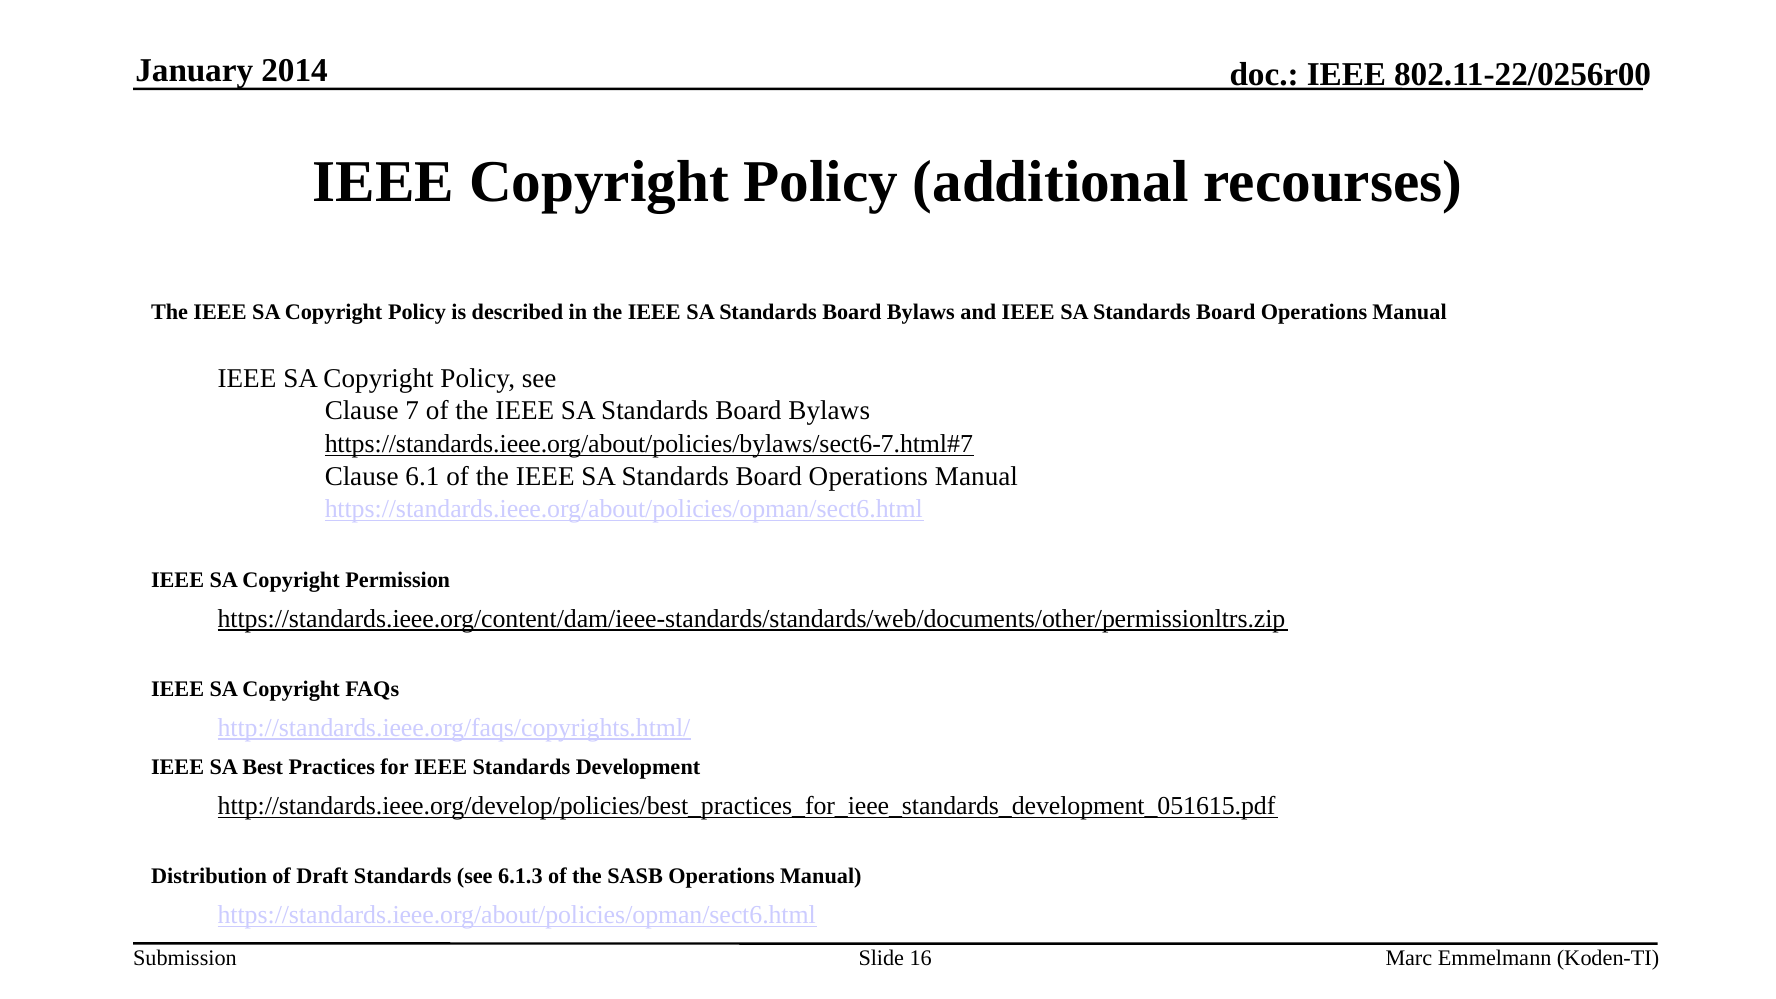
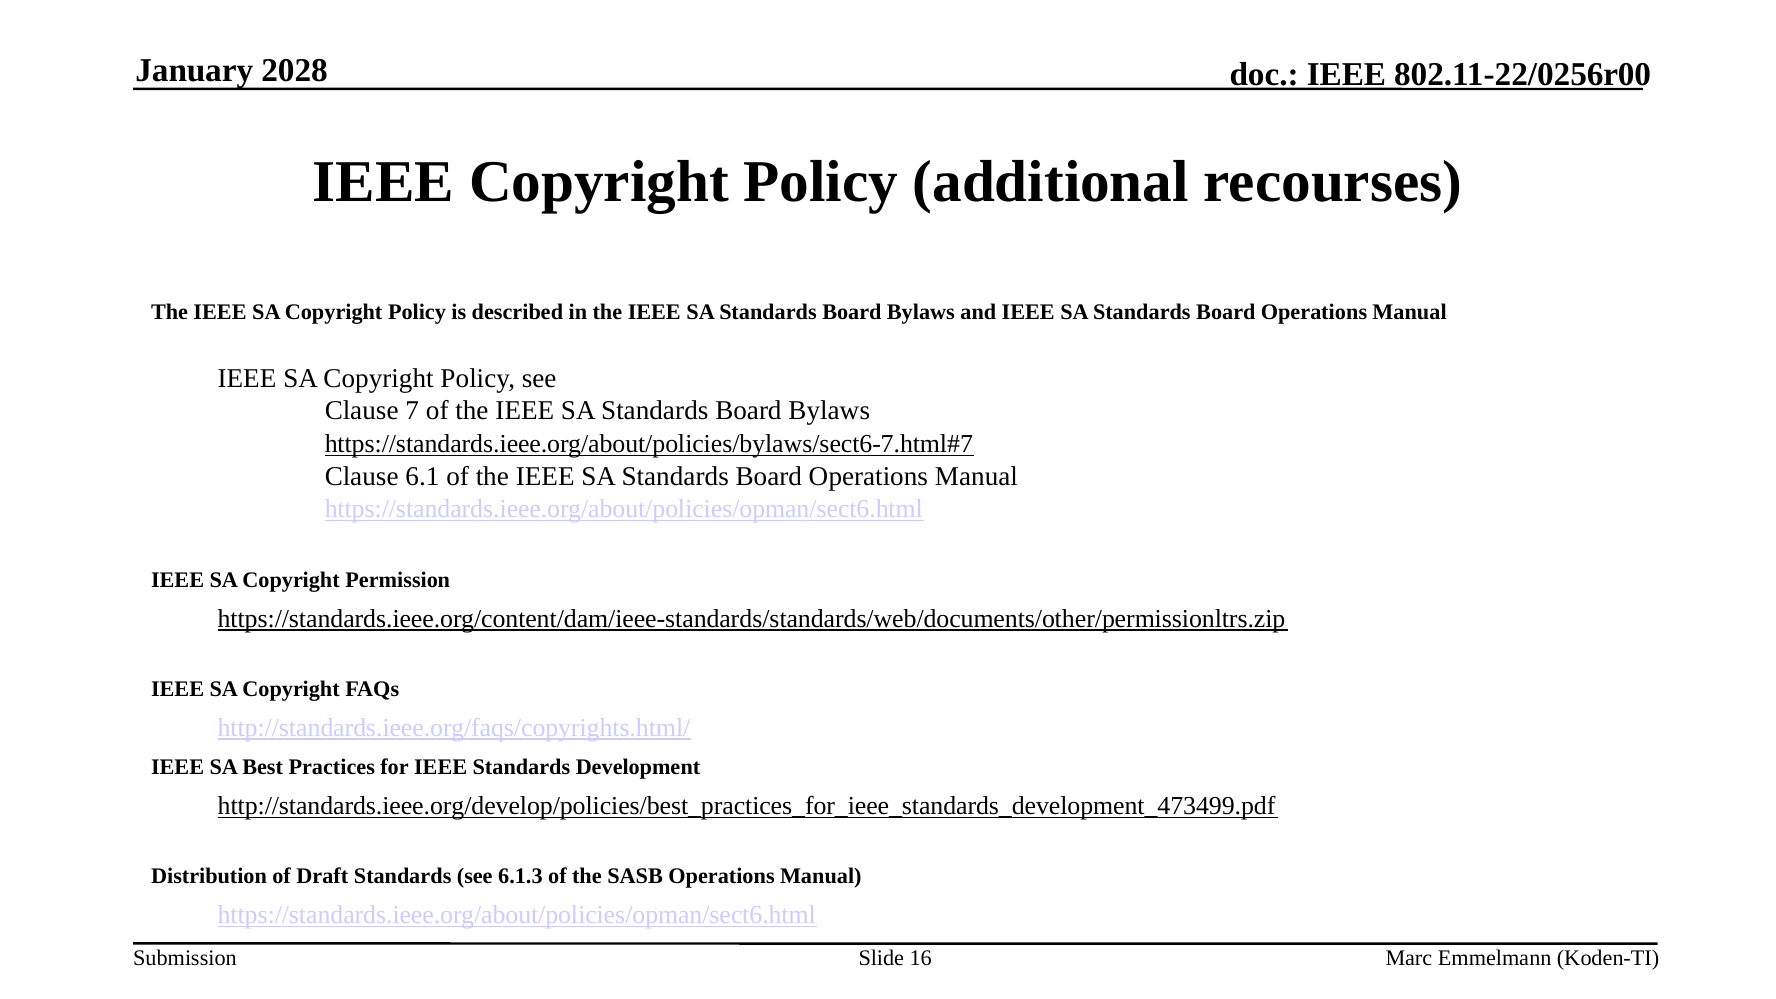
2014: 2014 -> 2028
http://standards.ieee.org/develop/policies/best_practices_for_ieee_standards_development_051615.pdf: http://standards.ieee.org/develop/policies/best_practices_for_ieee_standards_development_051615.pdf -> http://standards.ieee.org/develop/policies/best_practices_for_ieee_standards_development_473499.pdf
